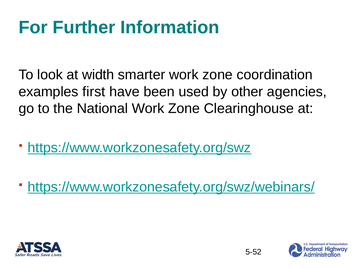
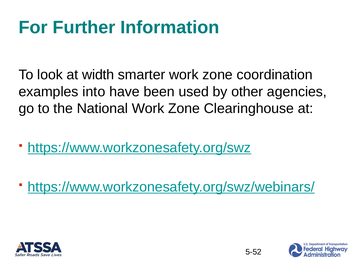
first: first -> into
